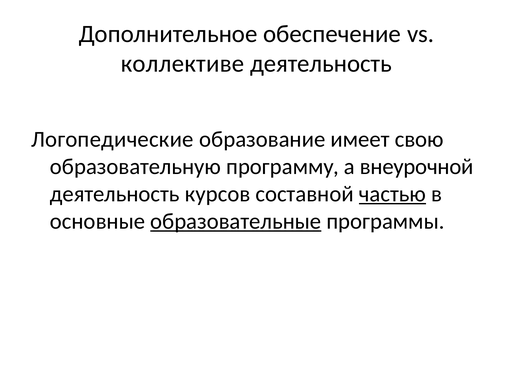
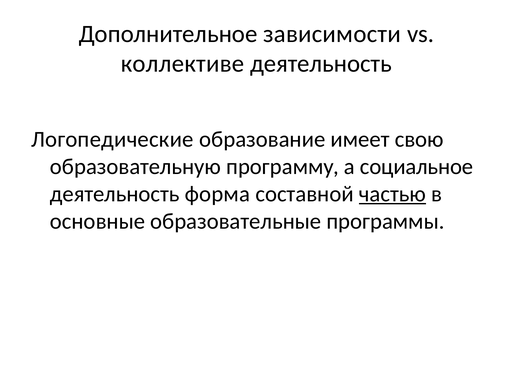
обеспечение: обеспечение -> зависимости
внеурочной: внеурочной -> социальное
курсов: курсов -> форма
образовательные underline: present -> none
